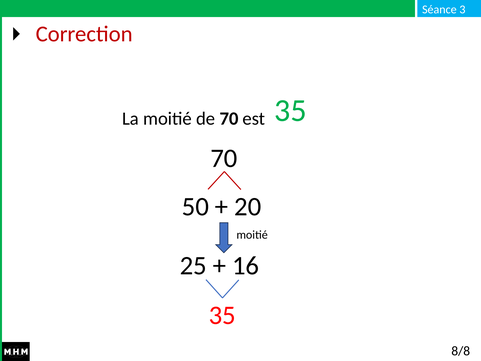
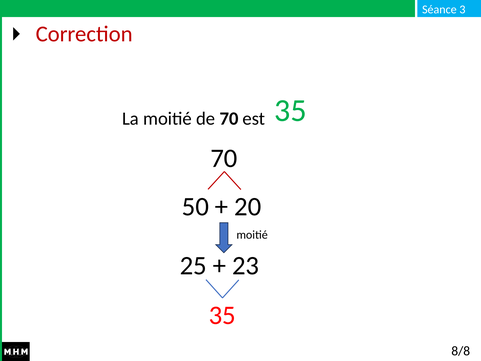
16: 16 -> 23
